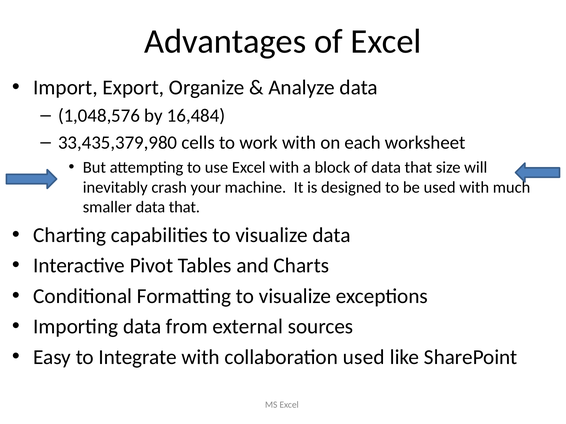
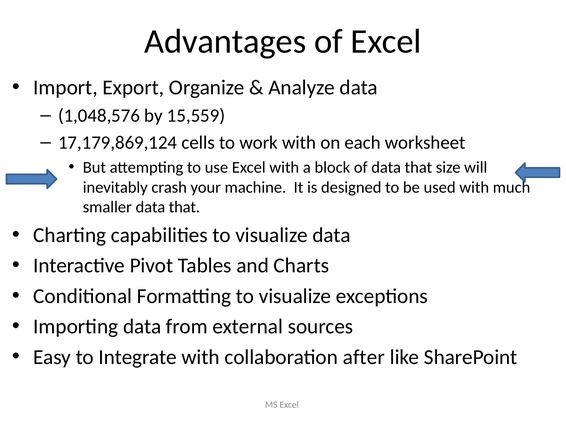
16,484: 16,484 -> 15,559
33,435,379,980: 33,435,379,980 -> 17,179,869,124
collaboration used: used -> after
